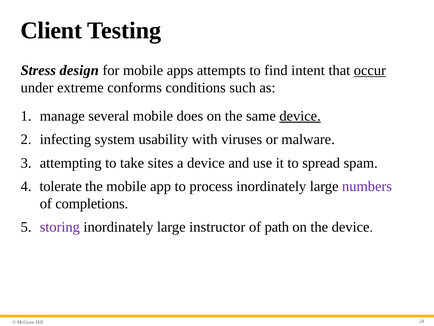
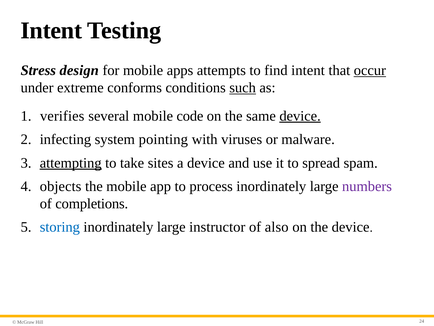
Client at (51, 30): Client -> Intent
such underline: none -> present
manage: manage -> verifies
does: does -> code
usability: usability -> pointing
attempting underline: none -> present
tolerate: tolerate -> objects
storing colour: purple -> blue
path: path -> also
